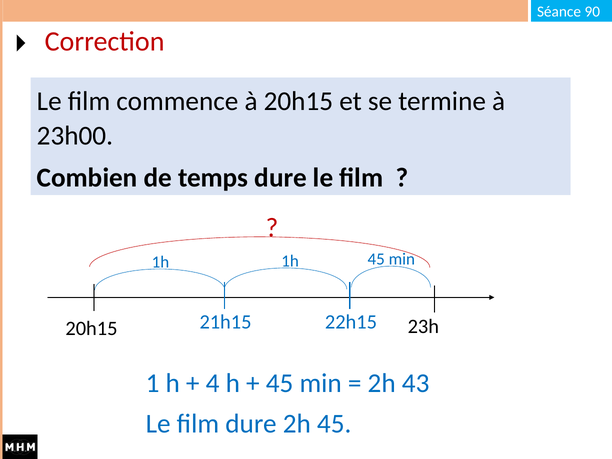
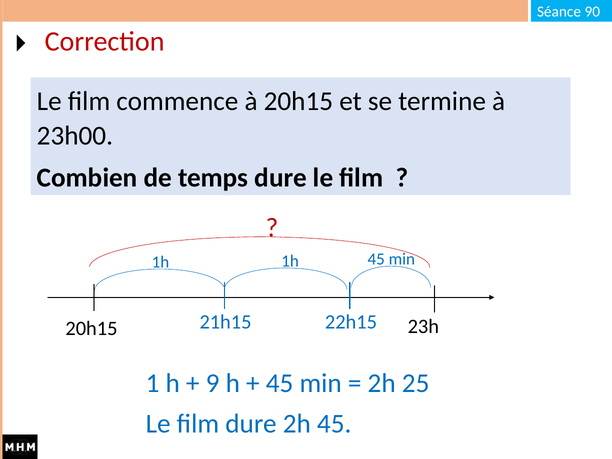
4: 4 -> 9
43: 43 -> 25
